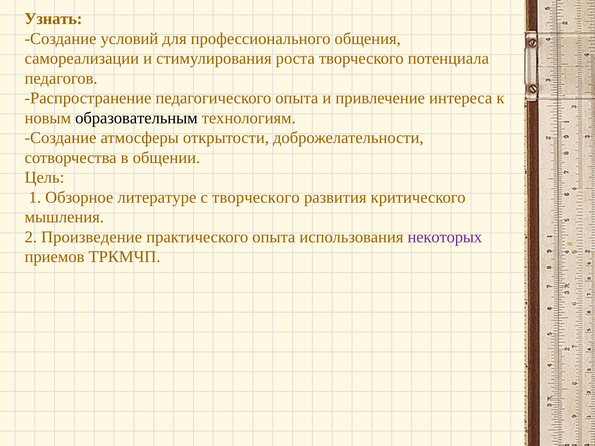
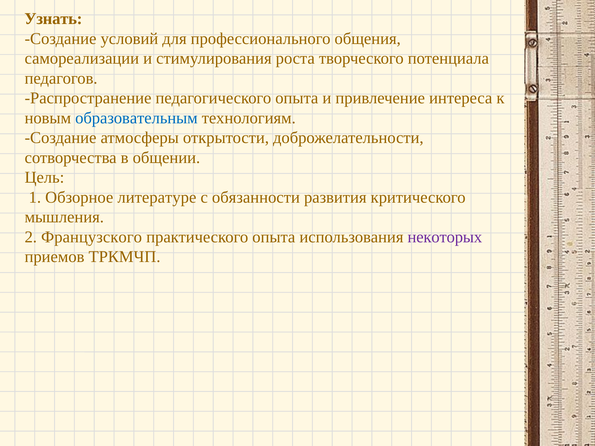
образовательным colour: black -> blue
с творческого: творческого -> обязанности
Произведение: Произведение -> Французского
